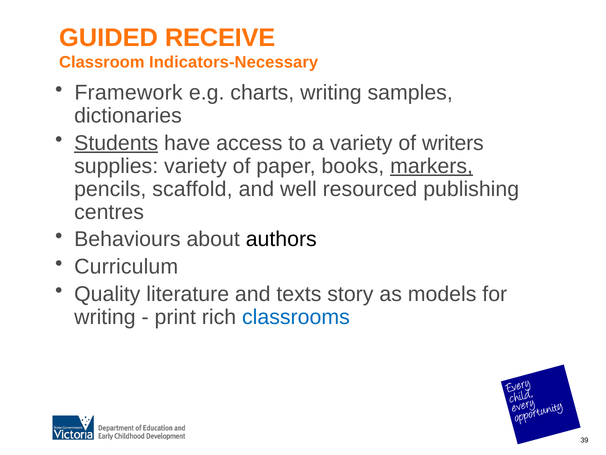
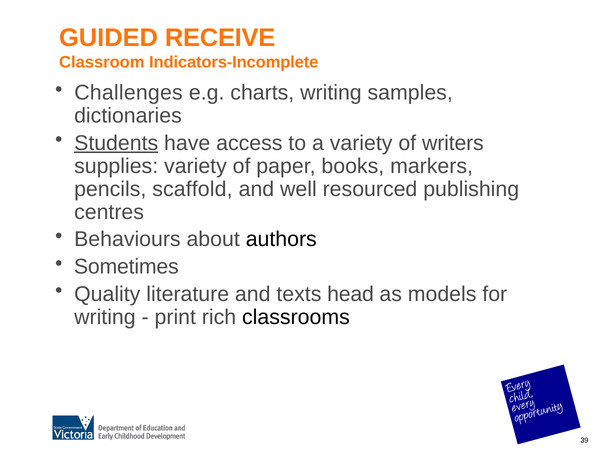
Indicators-Necessary: Indicators-Necessary -> Indicators-Incomplete
Framework: Framework -> Challenges
markers underline: present -> none
Curriculum: Curriculum -> Sometimes
story: story -> head
classrooms colour: blue -> black
